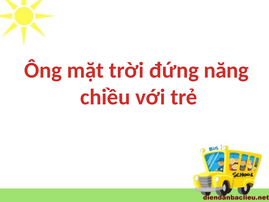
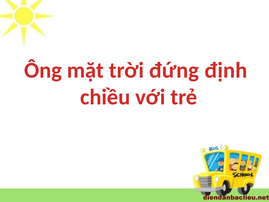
năng: năng -> định
